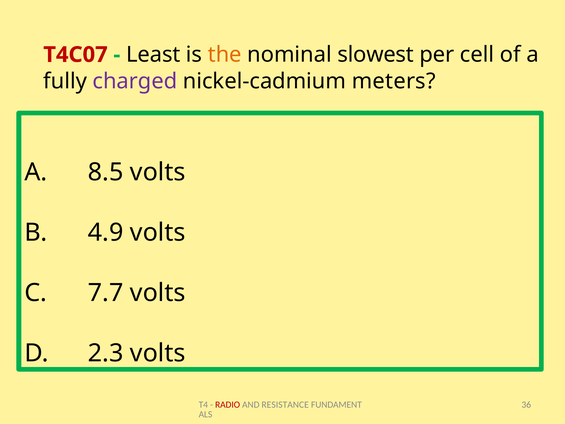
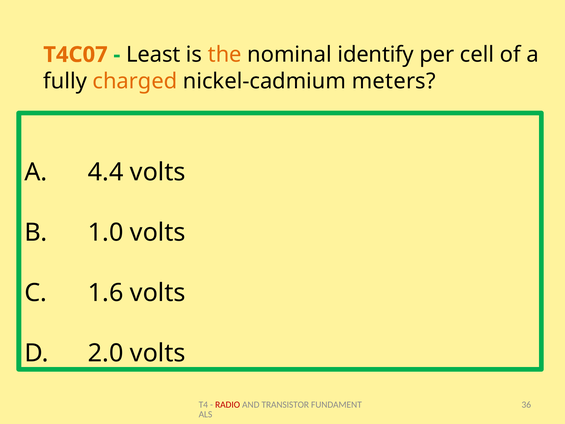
T4C07 colour: red -> orange
slowest: slowest -> identify
charged colour: purple -> orange
8.5: 8.5 -> 4.4
4.9: 4.9 -> 1.0
7.7: 7.7 -> 1.6
2.3: 2.3 -> 2.0
RESISTANCE: RESISTANCE -> TRANSISTOR
